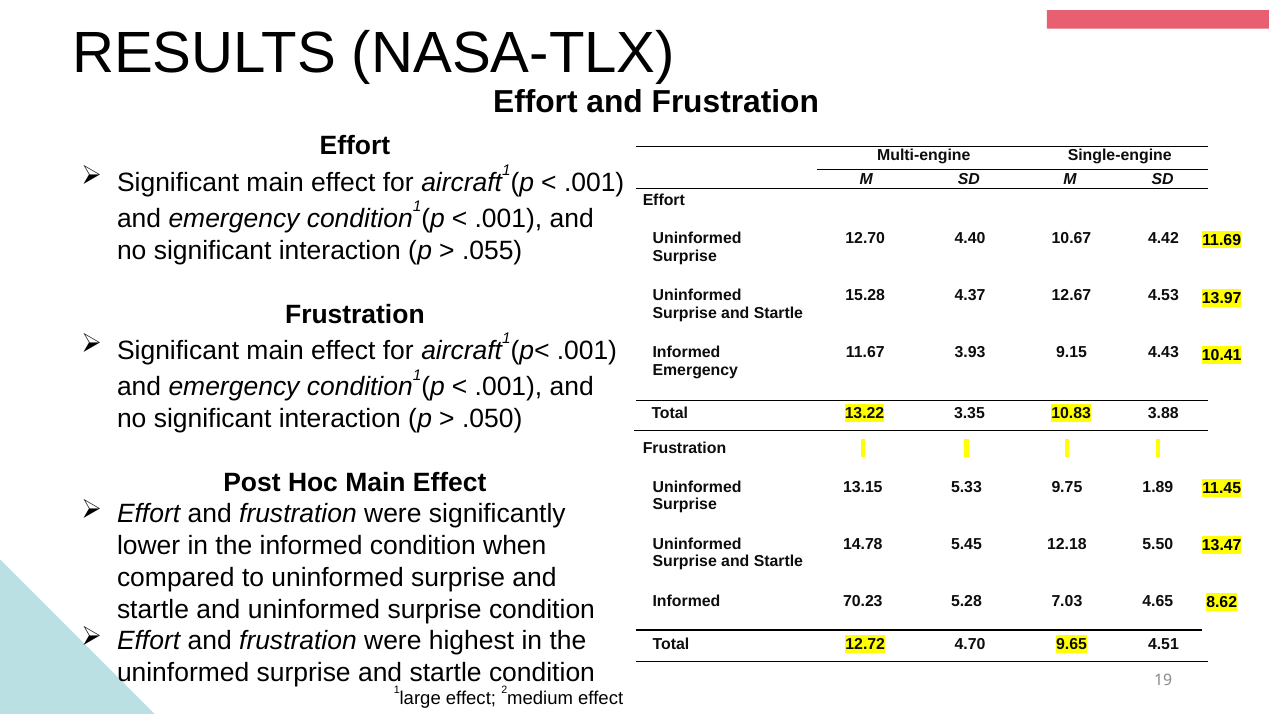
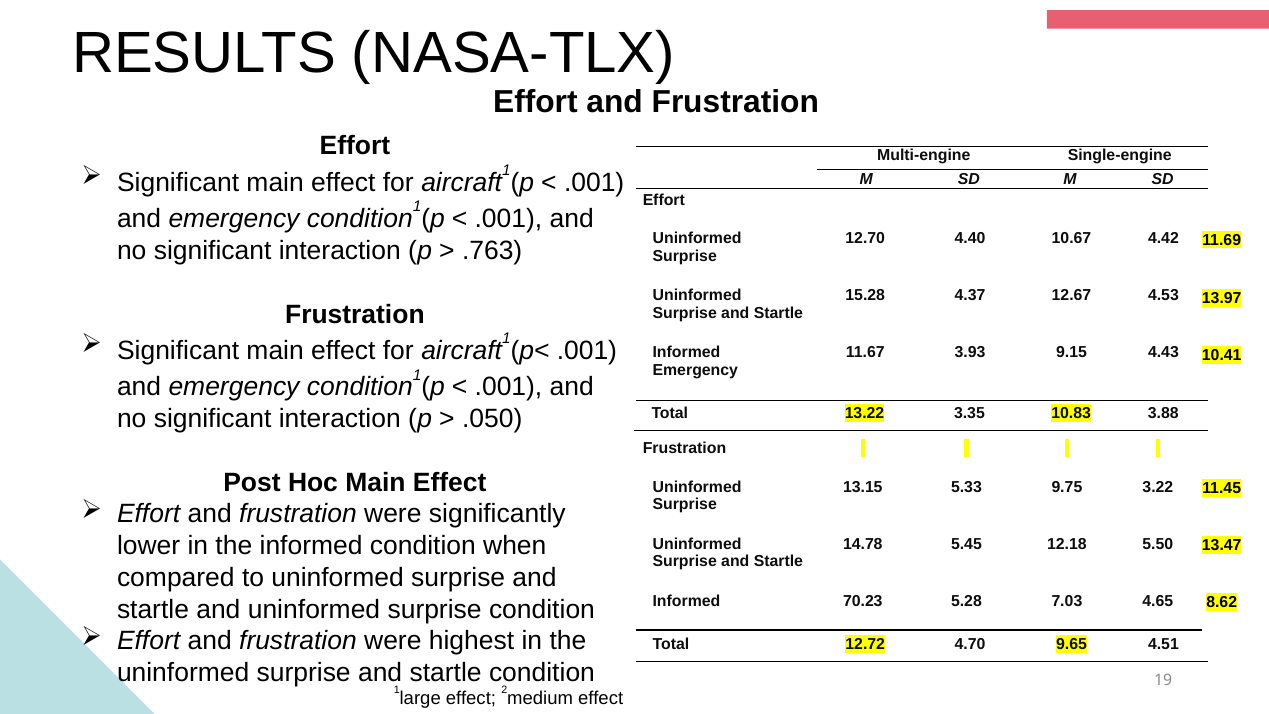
.055: .055 -> .763
1.89: 1.89 -> 3.22
